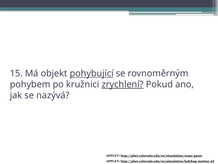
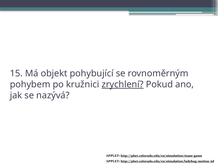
pohybující underline: present -> none
